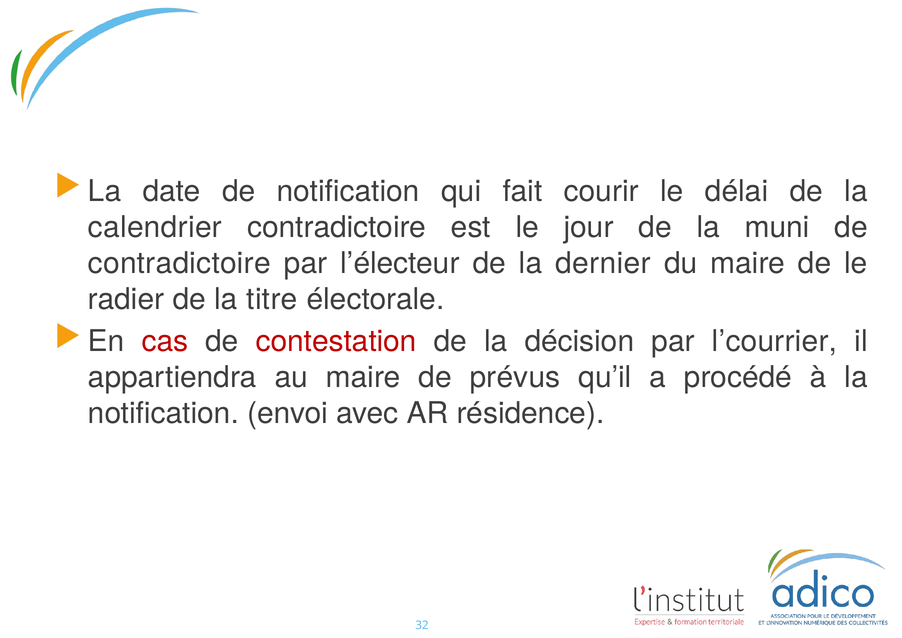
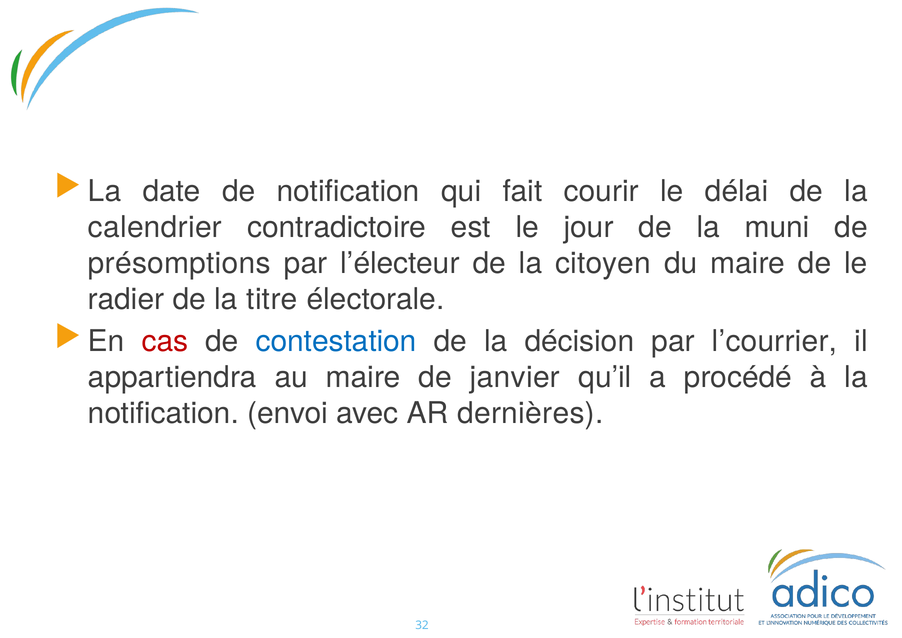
contradictoire at (179, 263): contradictoire -> présomptions
dernier: dernier -> citoyen
contestation colour: red -> blue
prévus: prévus -> janvier
résidence: résidence -> dernières
